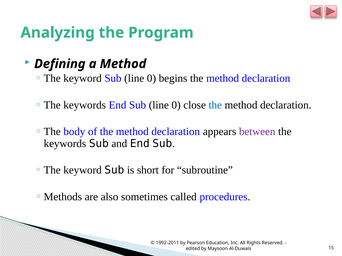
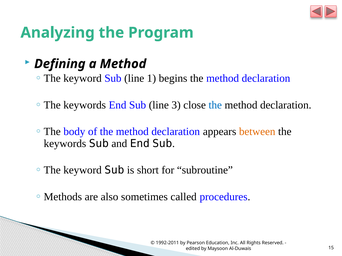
keyword Sub line 0: 0 -> 1
End Sub line 0: 0 -> 3
between colour: purple -> orange
